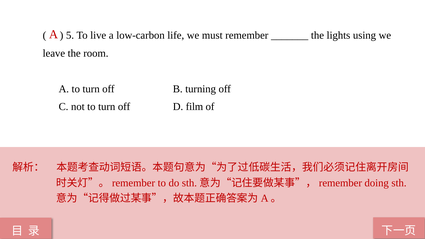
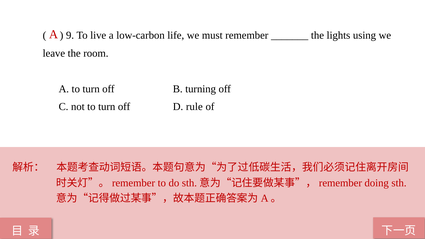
5: 5 -> 9
film: film -> rule
